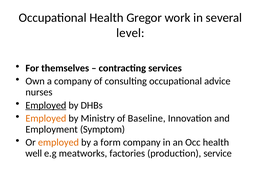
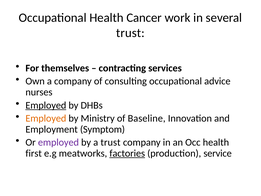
Gregor: Gregor -> Cancer
level at (130, 33): level -> trust
employed at (58, 142) colour: orange -> purple
a form: form -> trust
well: well -> first
factories underline: none -> present
